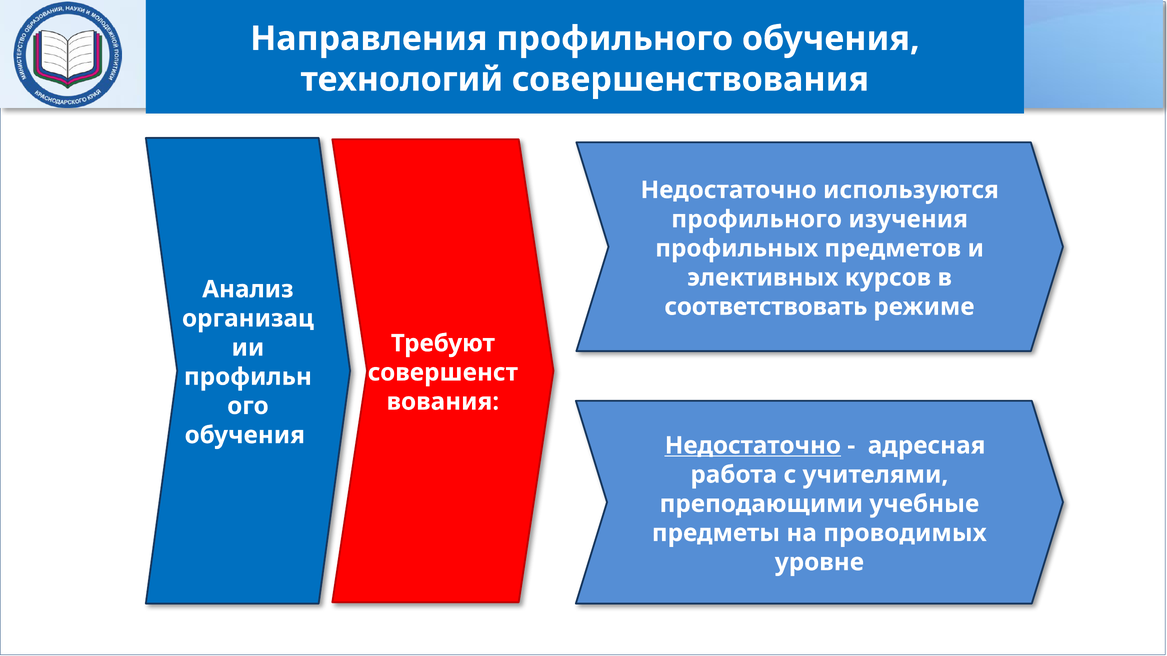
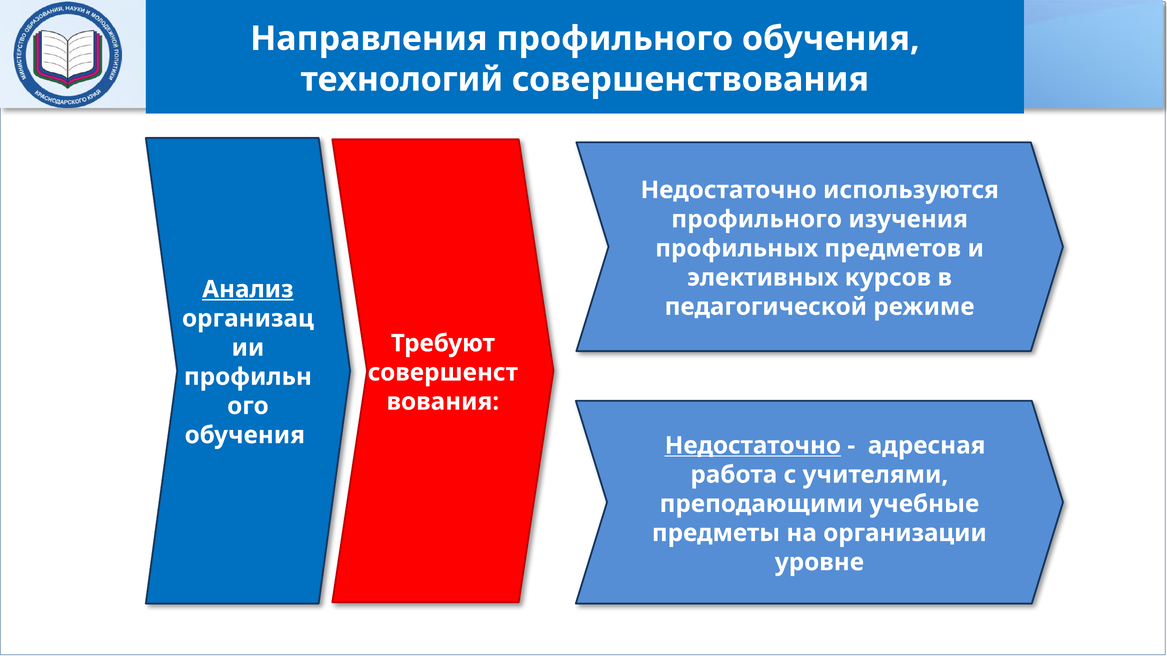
Анализ underline: none -> present
соответствовать: соответствовать -> педагогической
проводимых: проводимых -> организации
